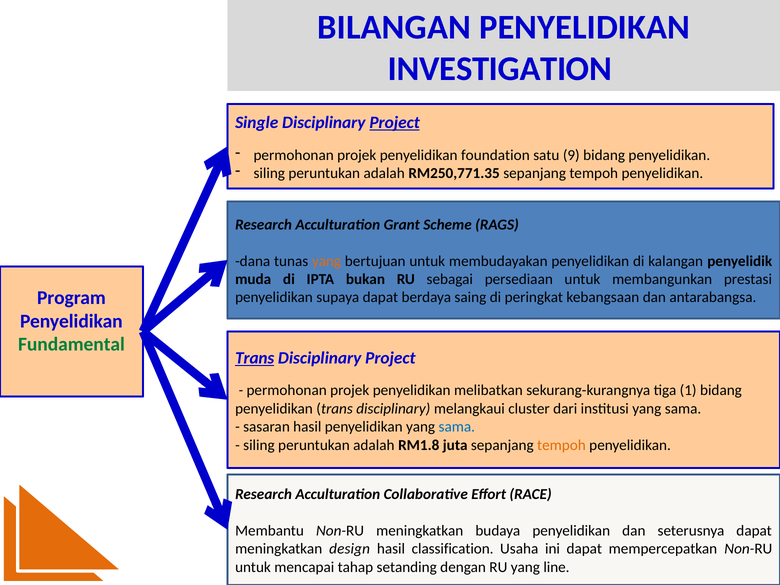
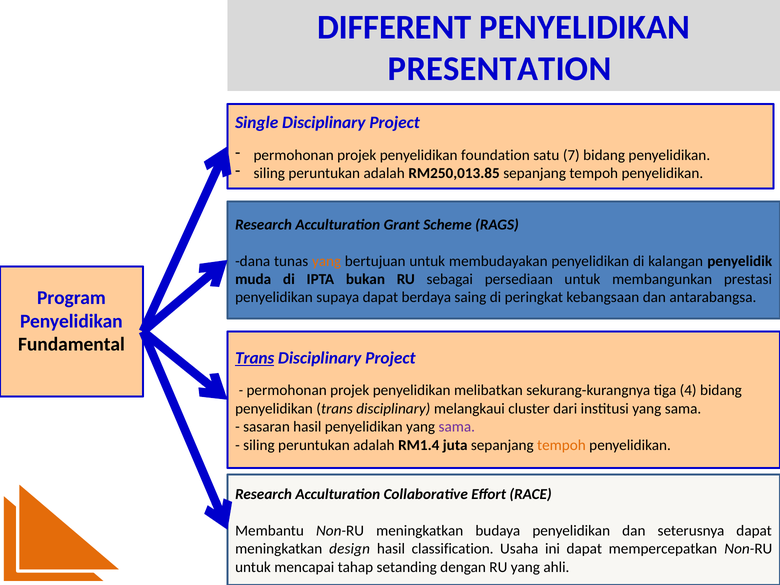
BILANGAN: BILANGAN -> DIFFERENT
INVESTIGATION: INVESTIGATION -> PRESENTATION
Project at (395, 123) underline: present -> none
9: 9 -> 7
RM250,771.35: RM250,771.35 -> RM250,013.85
Fundamental colour: green -> black
1: 1 -> 4
sama at (457, 427) colour: blue -> purple
RM1.8: RM1.8 -> RM1.4
line: line -> ahli
